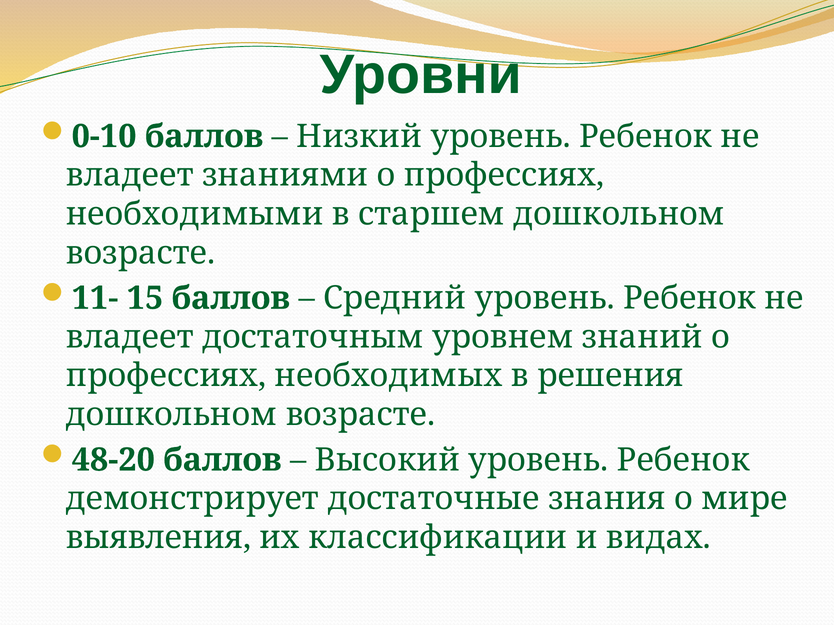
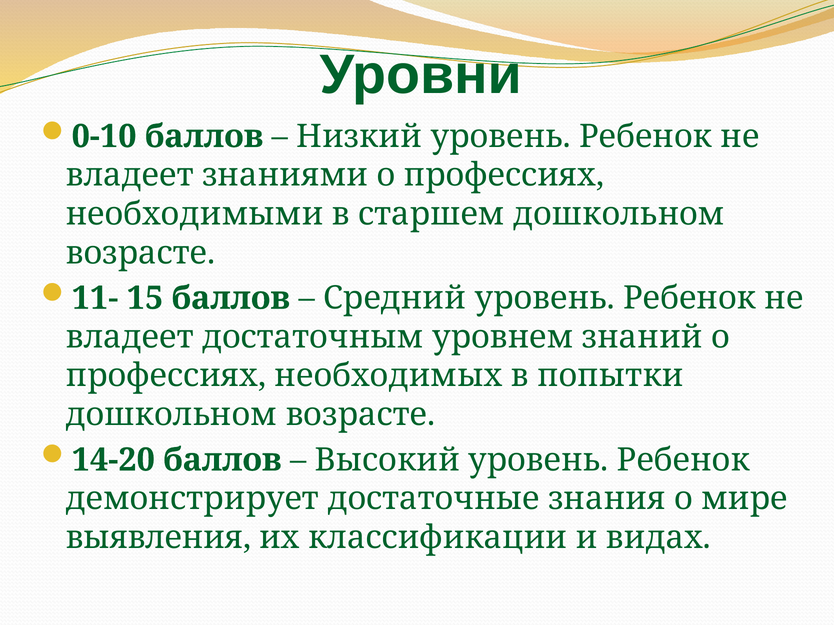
решения: решения -> попытки
48-20: 48-20 -> 14-20
